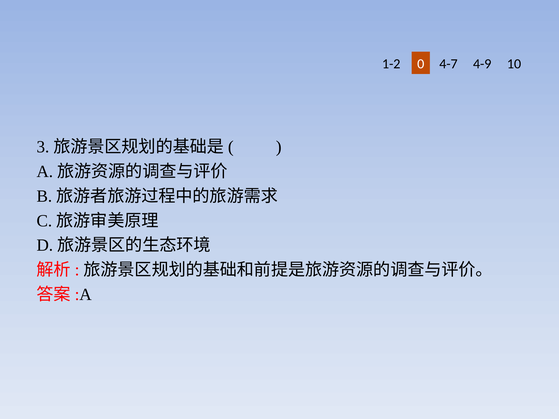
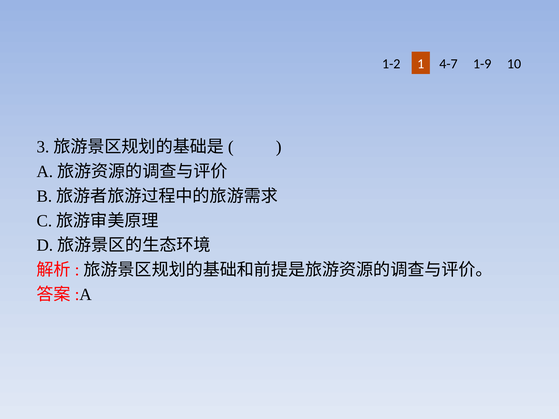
0: 0 -> 1
4-9: 4-9 -> 1-9
